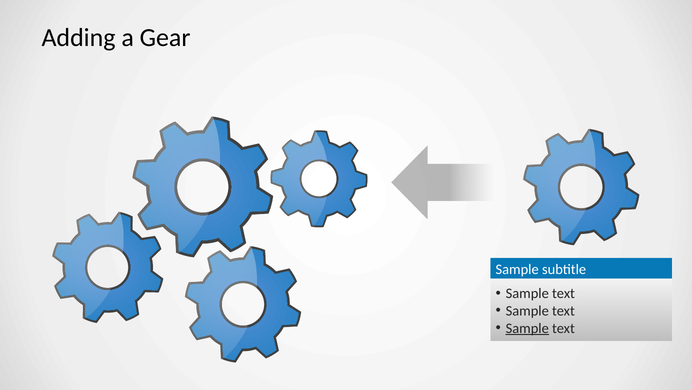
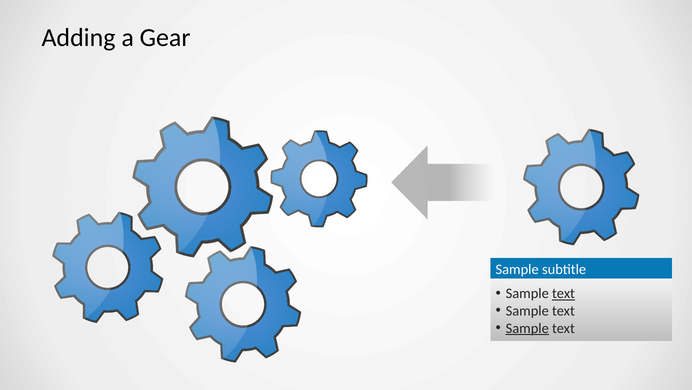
text at (564, 293) underline: none -> present
